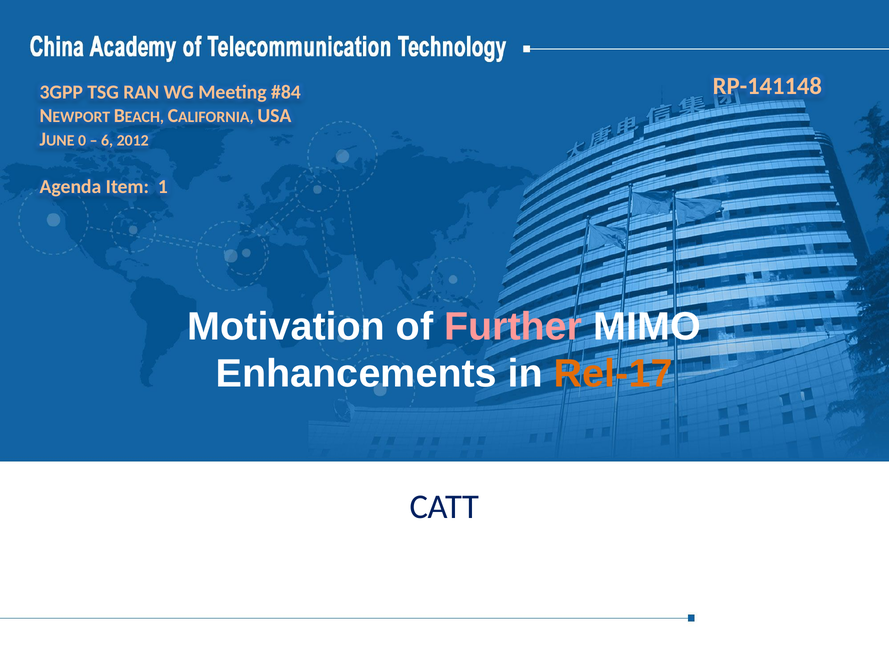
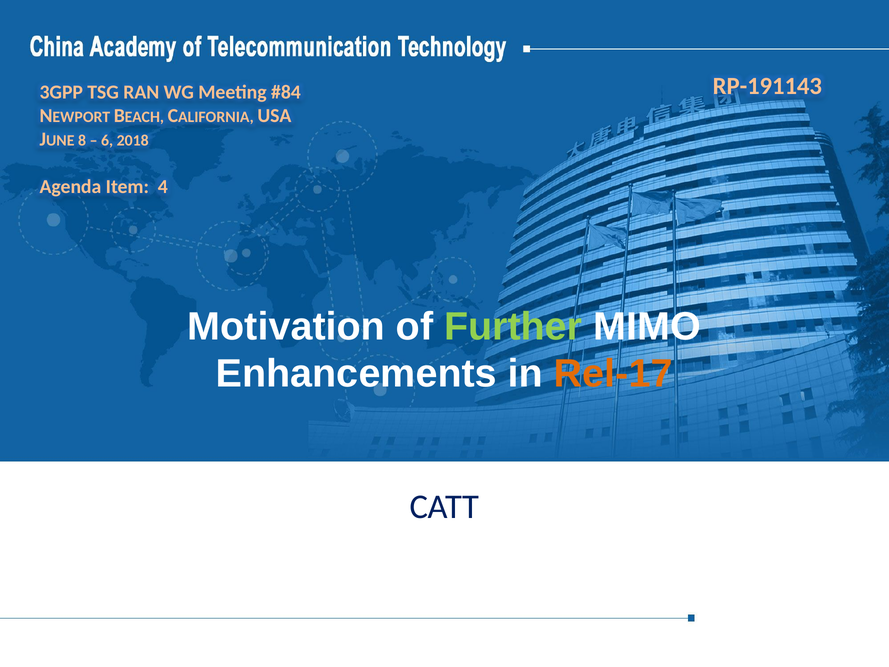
RP-141148: RP-141148 -> RP-191143
0: 0 -> 8
2012: 2012 -> 2018
1: 1 -> 4
Further colour: pink -> light green
